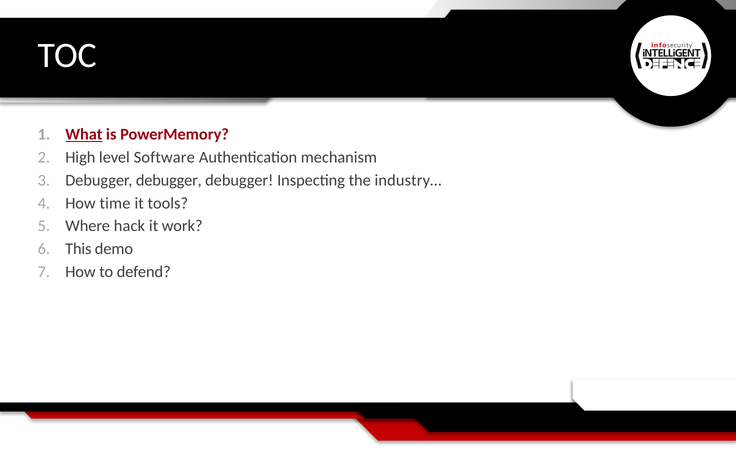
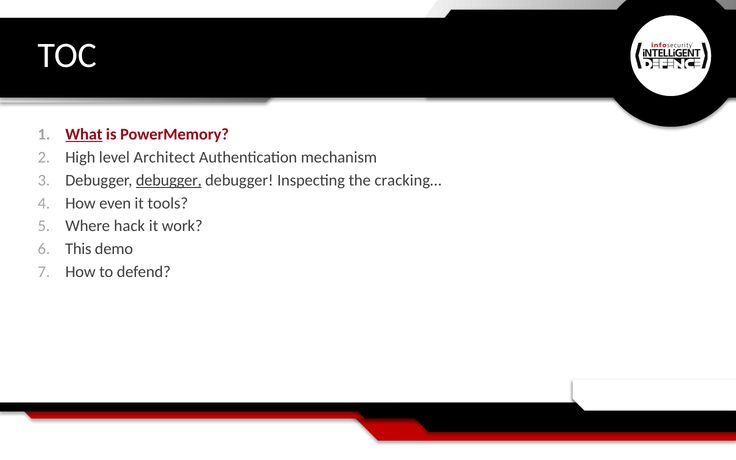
Software: Software -> Architect
debugger at (169, 180) underline: none -> present
industry…: industry… -> cracking…
time: time -> even
